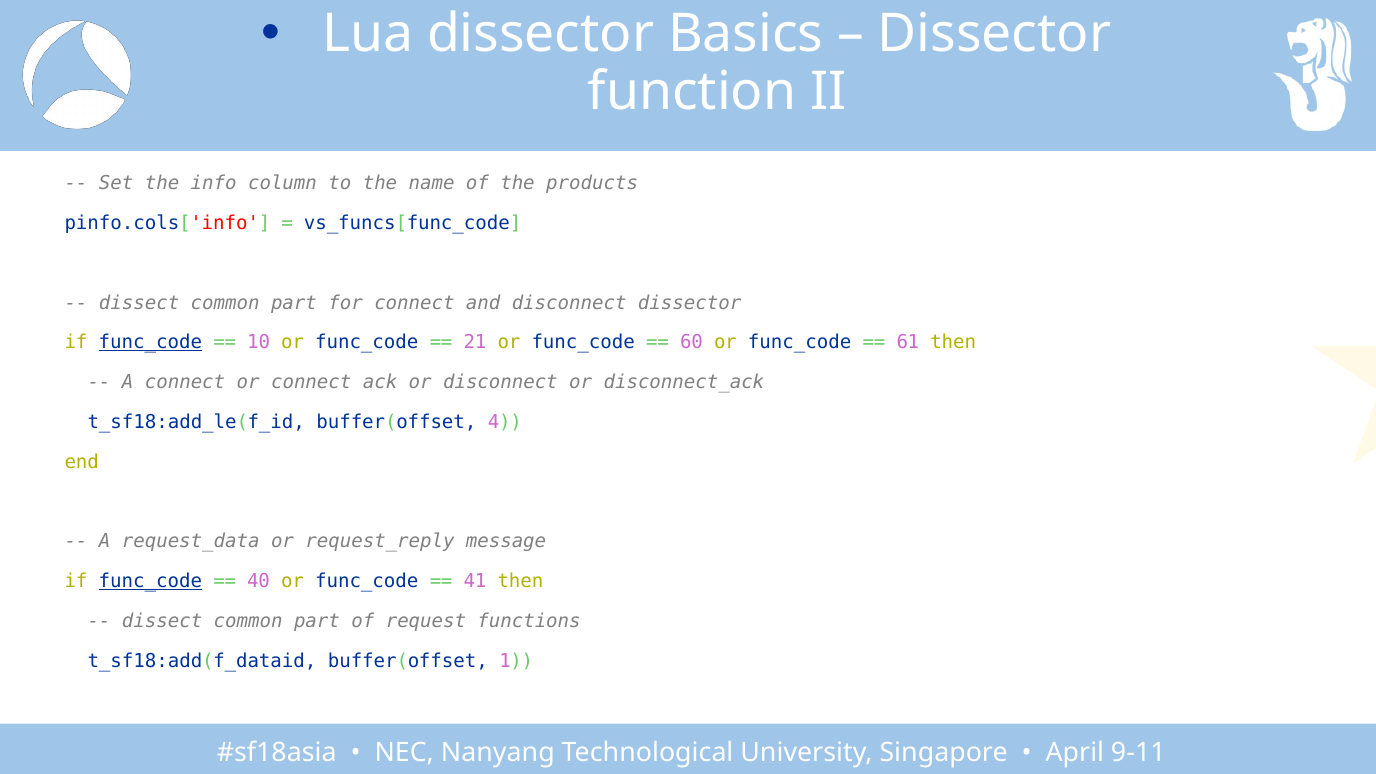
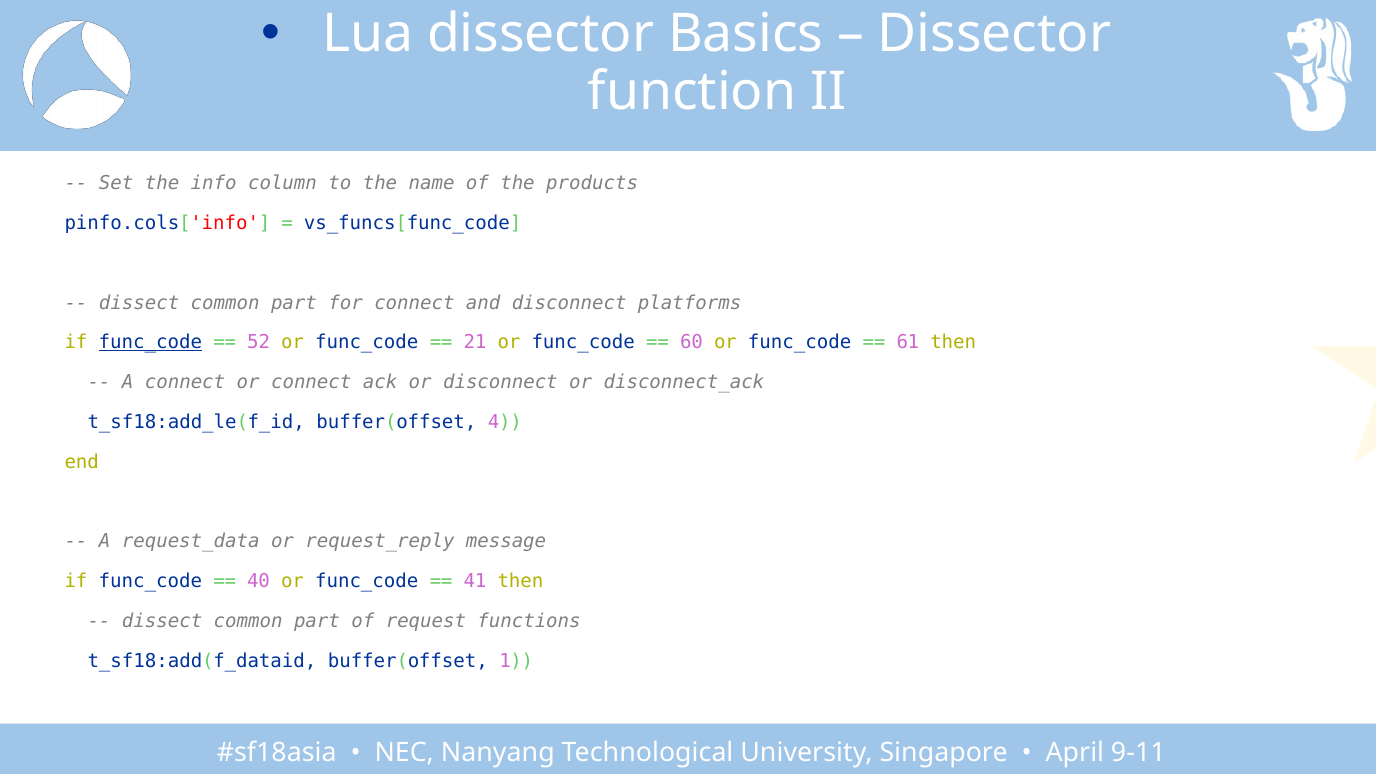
disconnect dissector: dissector -> platforms
10: 10 -> 52
func_code at (150, 582) underline: present -> none
